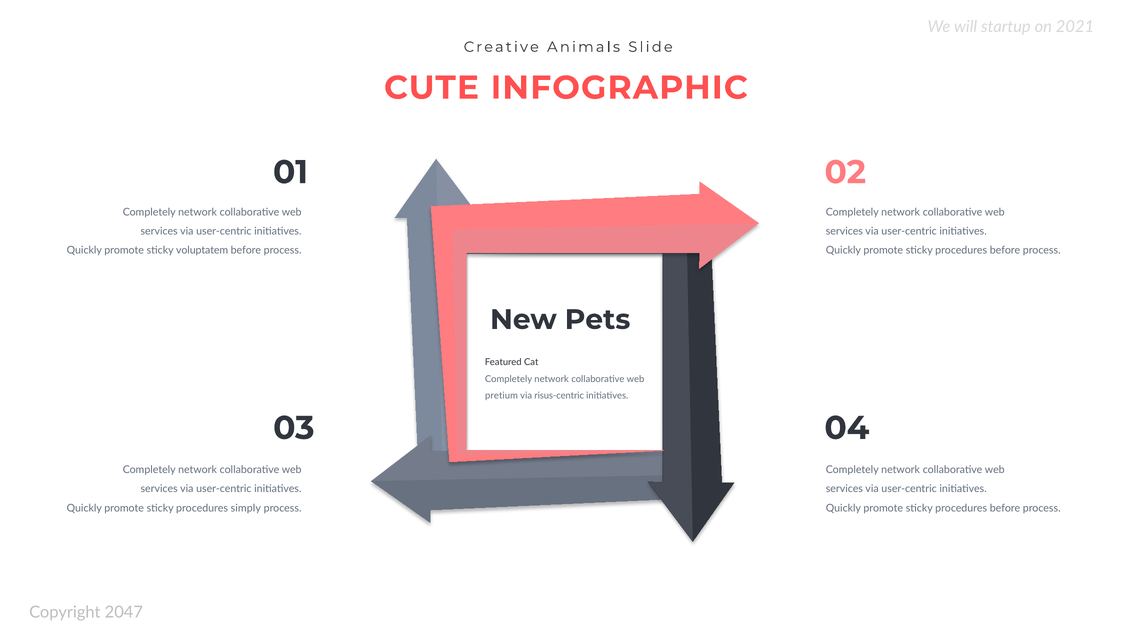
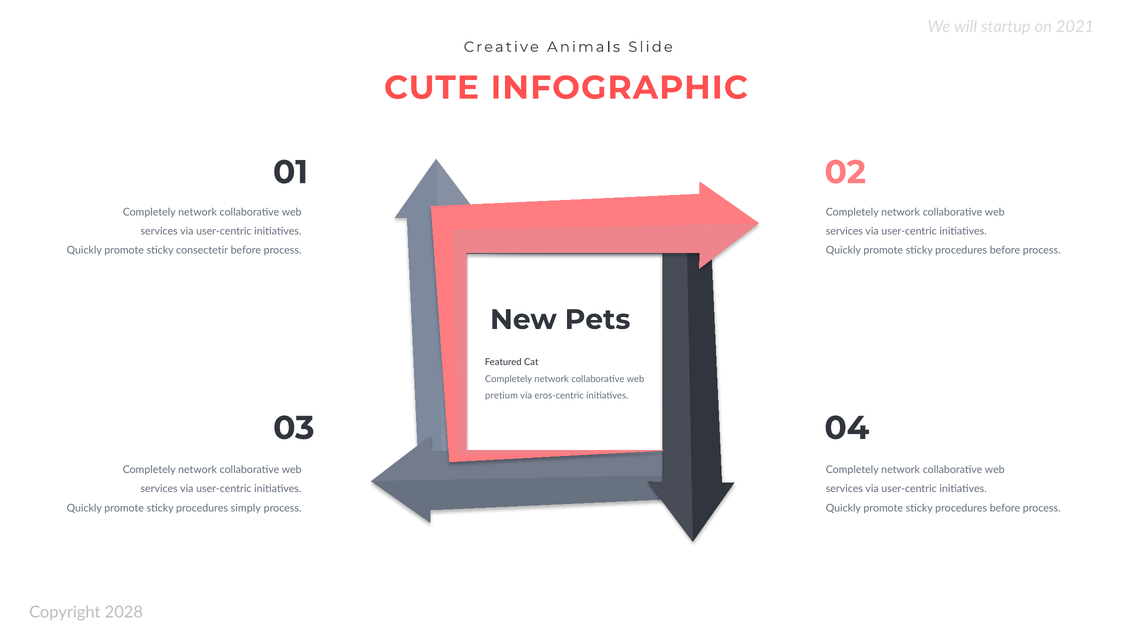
voluptatem: voluptatem -> consectetir
risus-centric: risus-centric -> eros-centric
2047: 2047 -> 2028
